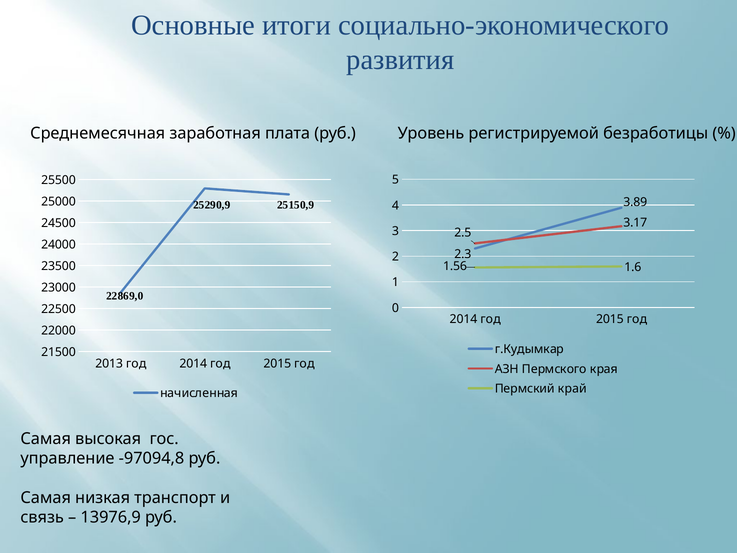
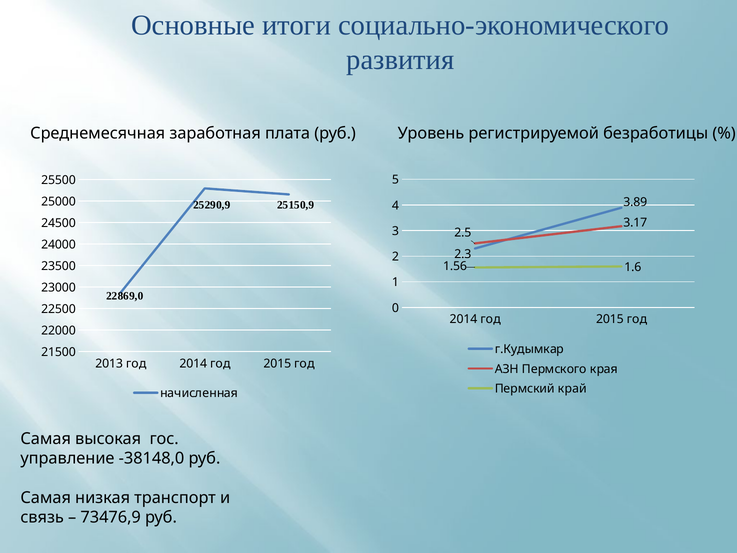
-97094,8: -97094,8 -> -38148,0
13976,9: 13976,9 -> 73476,9
